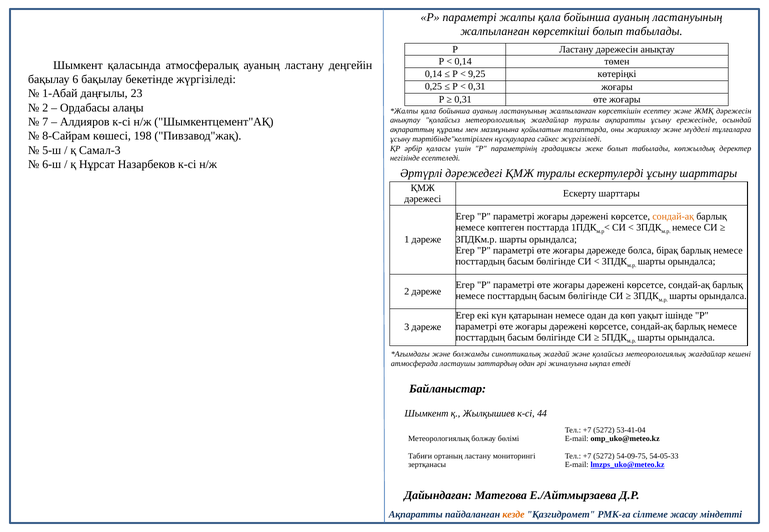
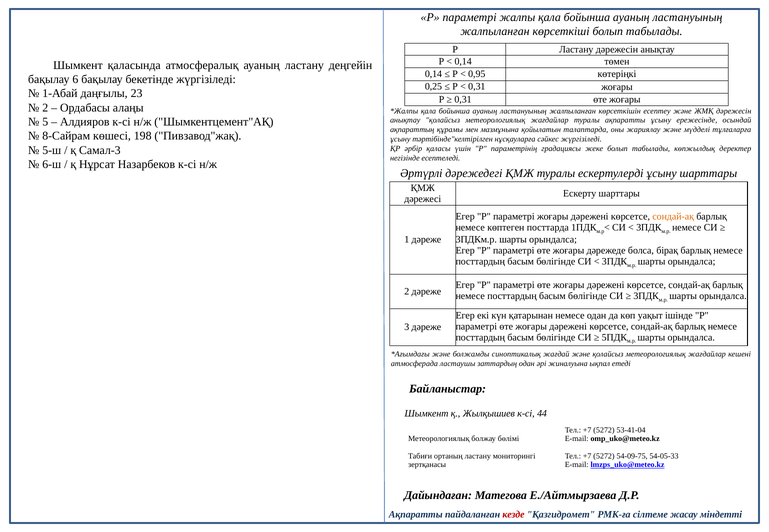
9,25: 9,25 -> 0,95
7: 7 -> 5
кезде colour: orange -> red
